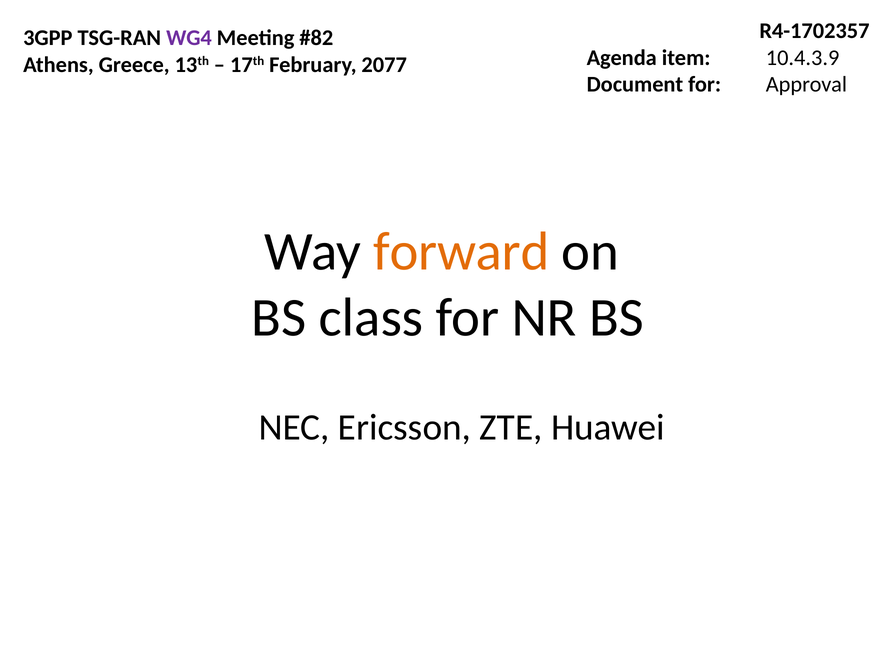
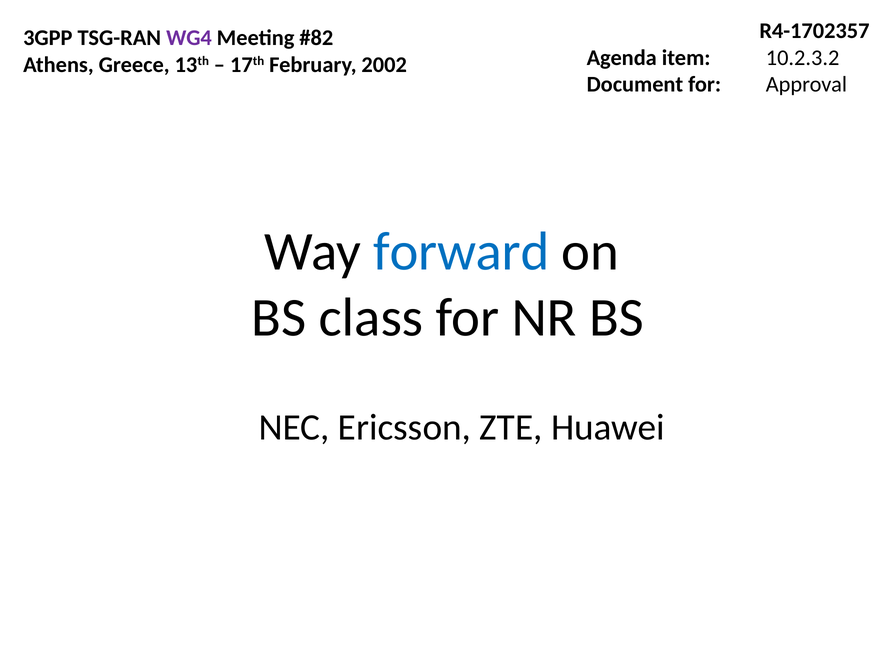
10.4.3.9: 10.4.3.9 -> 10.2.3.2
2077: 2077 -> 2002
forward colour: orange -> blue
